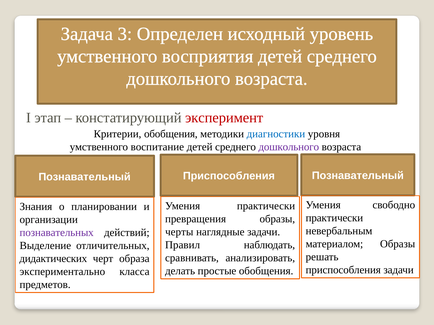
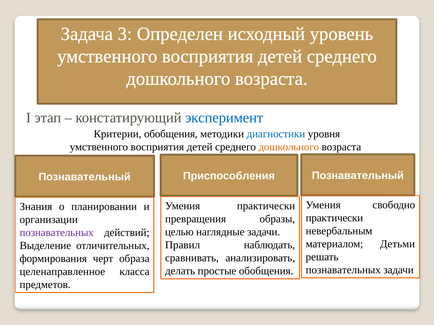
эксперимент colour: red -> blue
воспитание at (157, 147): воспитание -> восприятия
дошкольного at (289, 147) colour: purple -> orange
черты: черты -> целью
материалом Образы: Образы -> Детьми
дидактических: дидактических -> формирования
приспособления at (343, 271): приспособления -> познавательных
экспериментально: экспериментально -> целенаправленное
